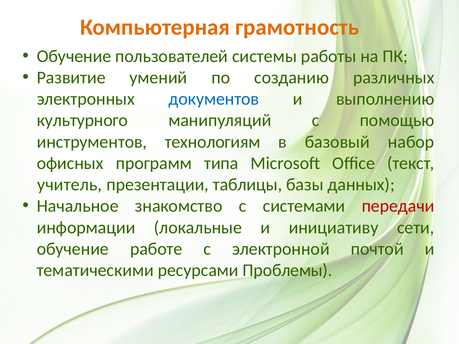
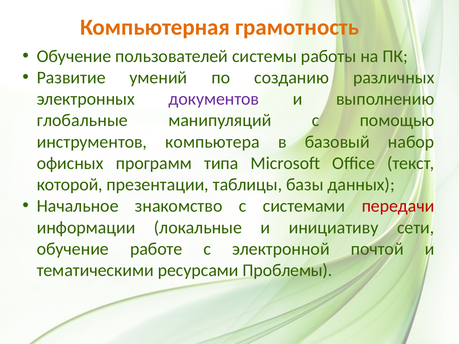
документов colour: blue -> purple
культурного: культурного -> глобальные
технологиям: технологиям -> компьютера
учитель: учитель -> которой
